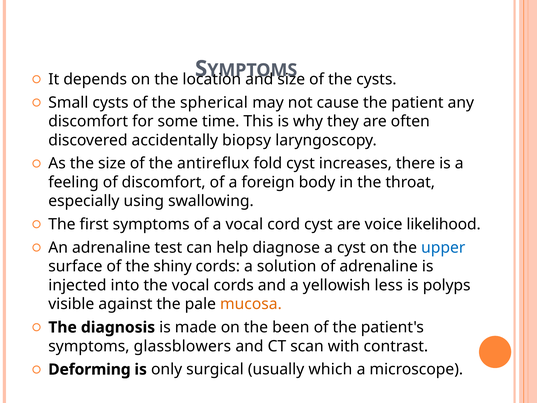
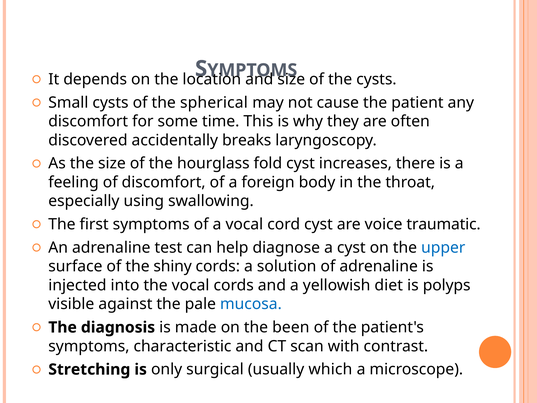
biopsy: biopsy -> breaks
antireflux: antireflux -> hourglass
likelihood: likelihood -> traumatic
less: less -> diet
mucosa colour: orange -> blue
glassblowers: glassblowers -> characteristic
Deforming: Deforming -> Stretching
